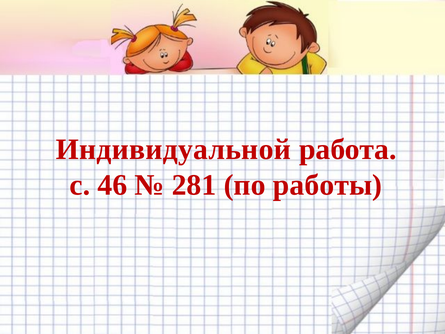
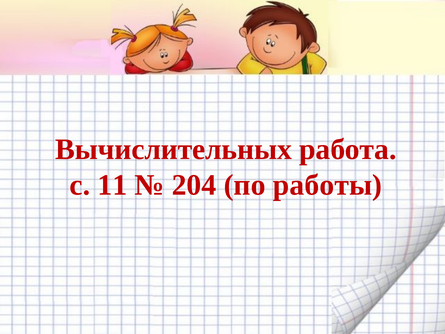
Индивидуальной: Индивидуальной -> Вычислительных
46: 46 -> 11
281: 281 -> 204
